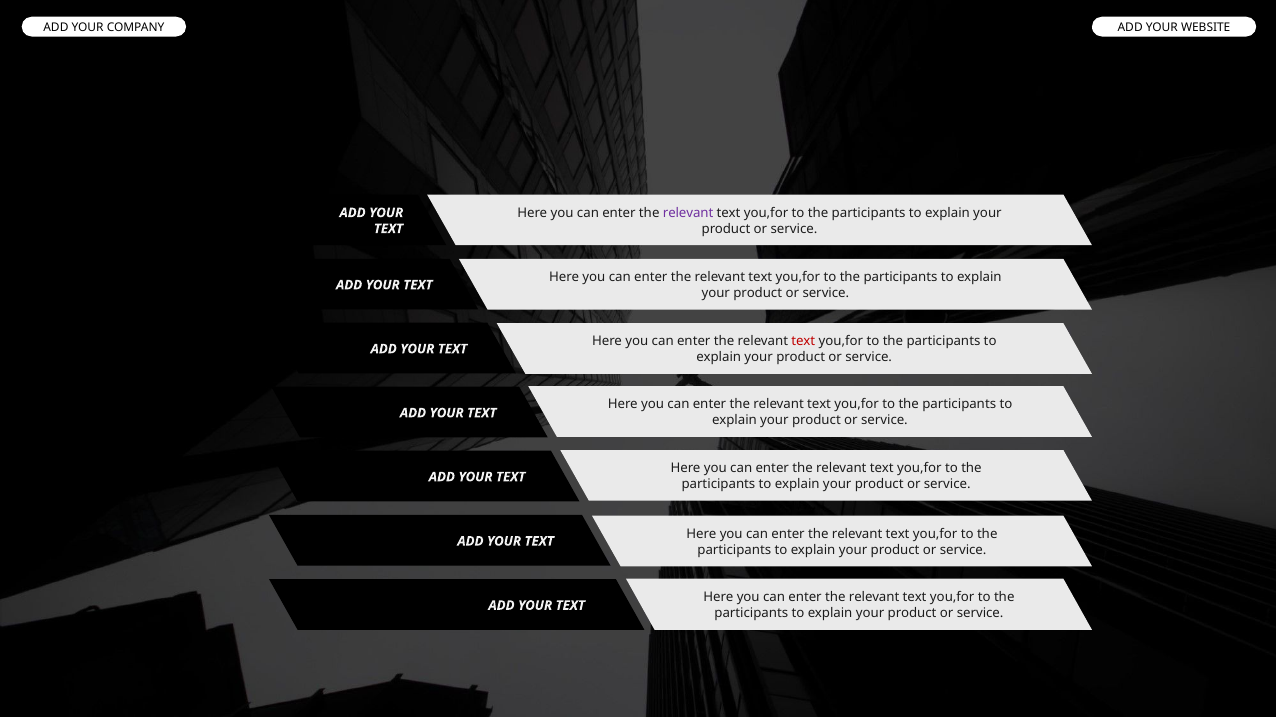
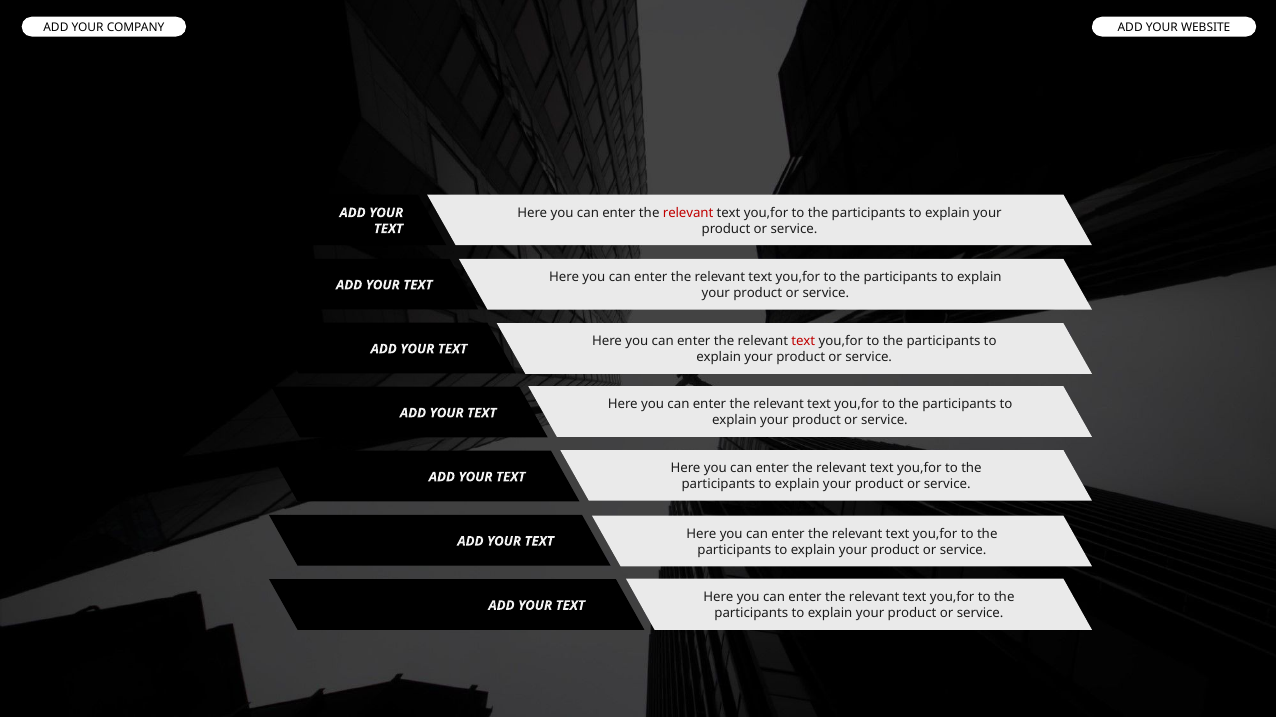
relevant at (688, 213) colour: purple -> red
